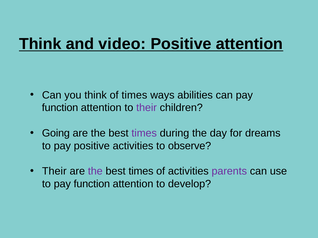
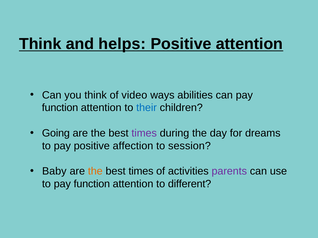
video: video -> helps
of times: times -> video
their at (147, 108) colour: purple -> blue
positive activities: activities -> affection
observe: observe -> session
Their at (54, 172): Their -> Baby
the at (95, 172) colour: purple -> orange
develop: develop -> different
